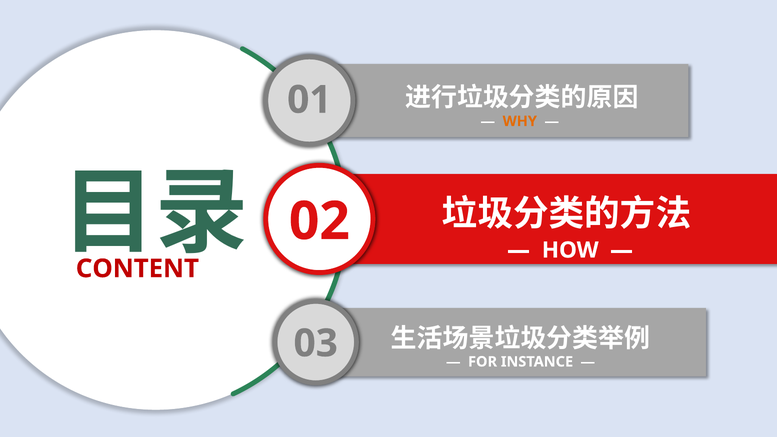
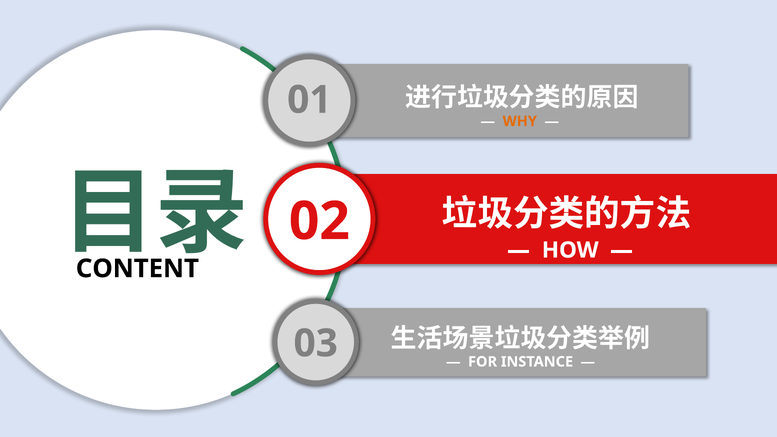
CONTENT colour: red -> black
